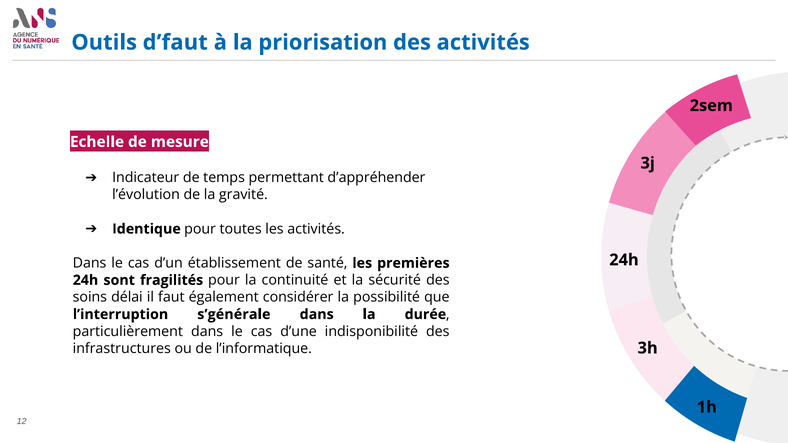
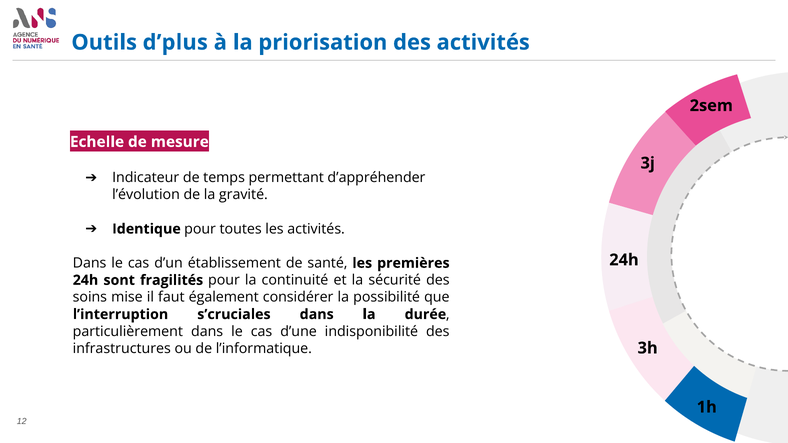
d’faut: d’faut -> d’plus
délai: délai -> mise
s’générale: s’générale -> s’cruciales
